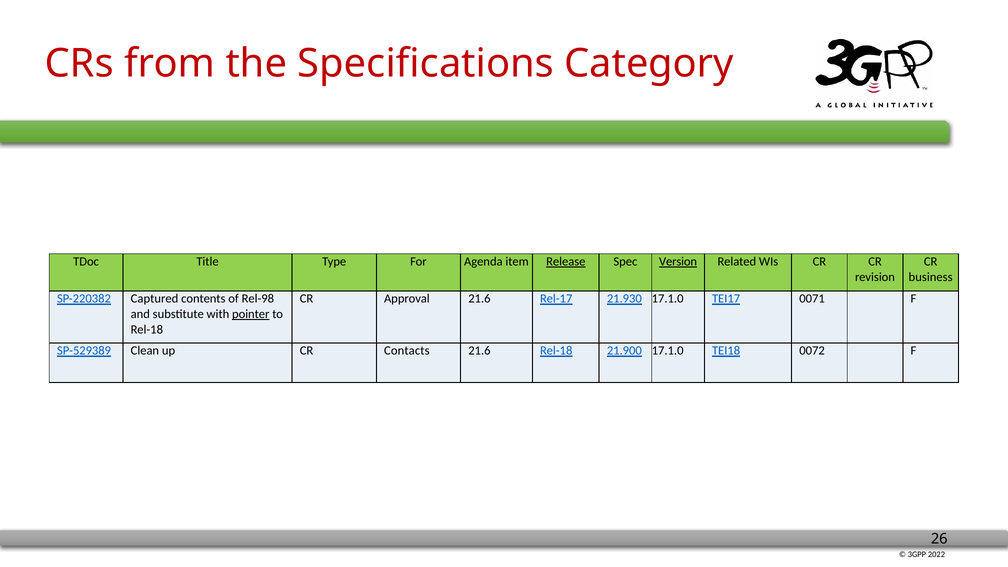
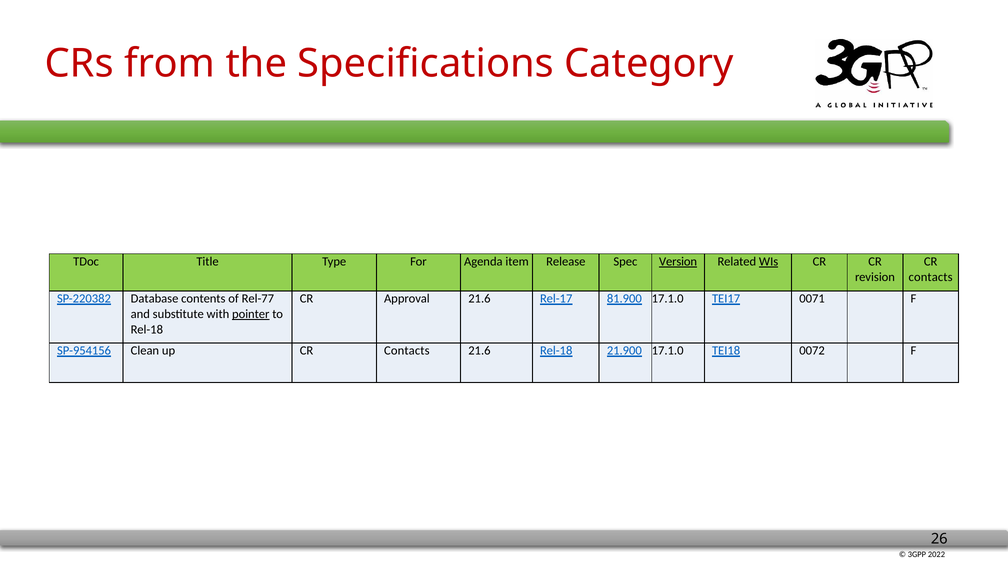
Release underline: present -> none
WIs underline: none -> present
business at (931, 277): business -> contacts
Captured: Captured -> Database
Rel-98: Rel-98 -> Rel-77
21.930: 21.930 -> 81.900
SP-529389: SP-529389 -> SP-954156
